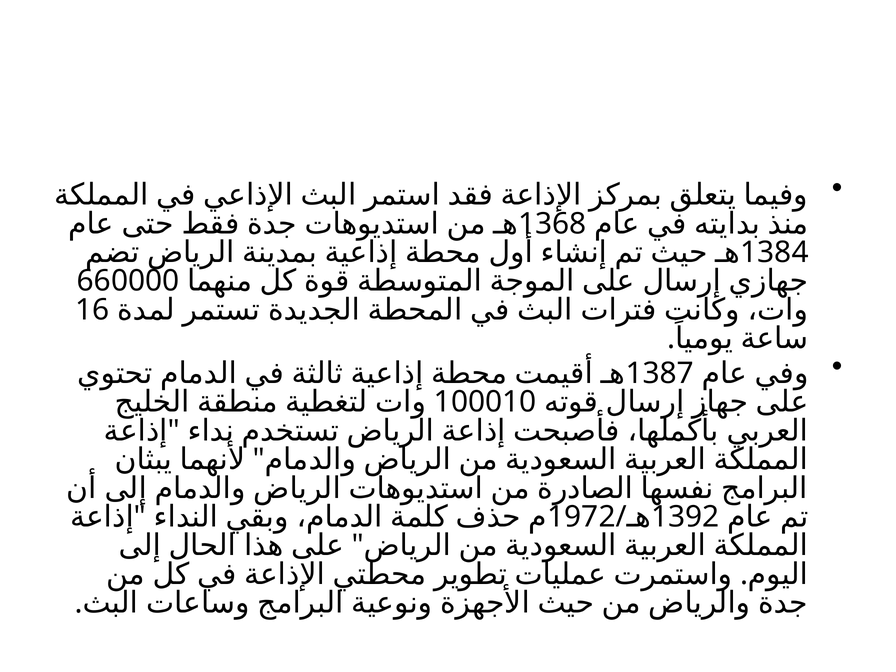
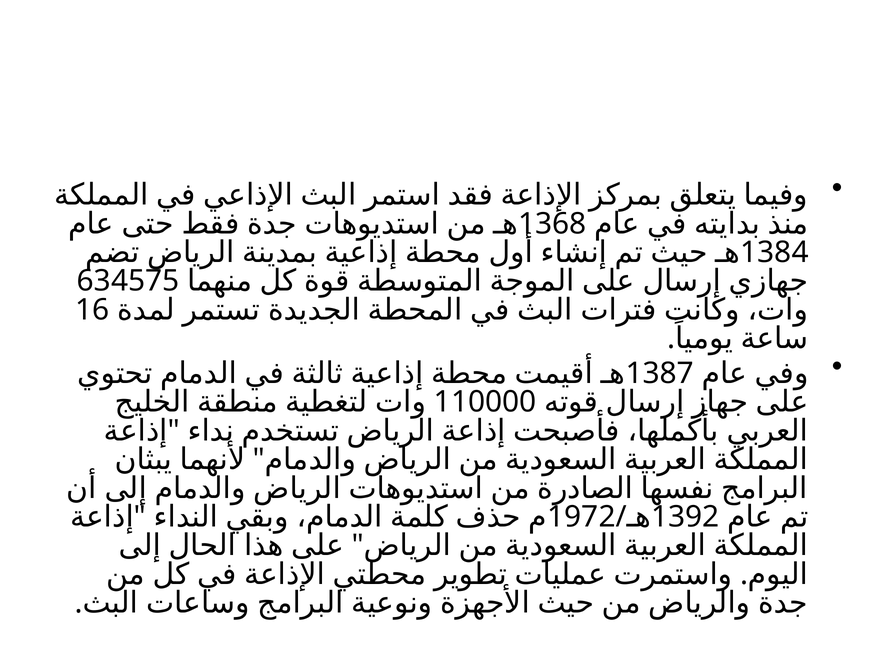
660000: 660000 -> 634575
100010: 100010 -> 110000
